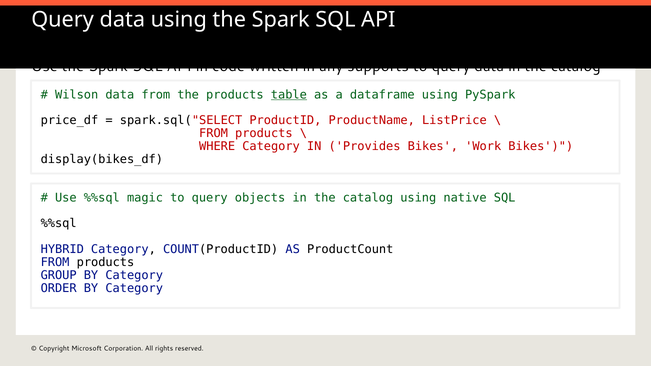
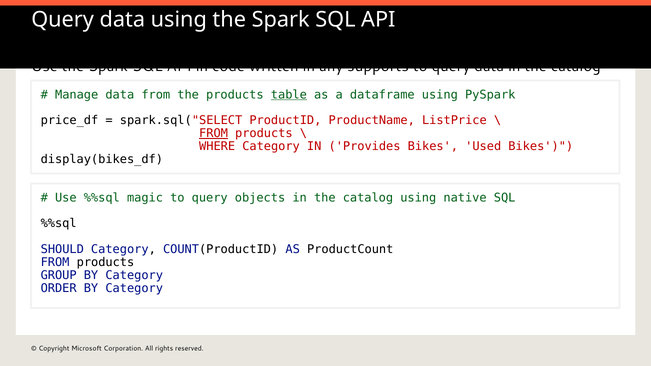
Wilson: Wilson -> Manage
FROM at (214, 133) underline: none -> present
Work: Work -> Used
HYBRID: HYBRID -> SHOULD
